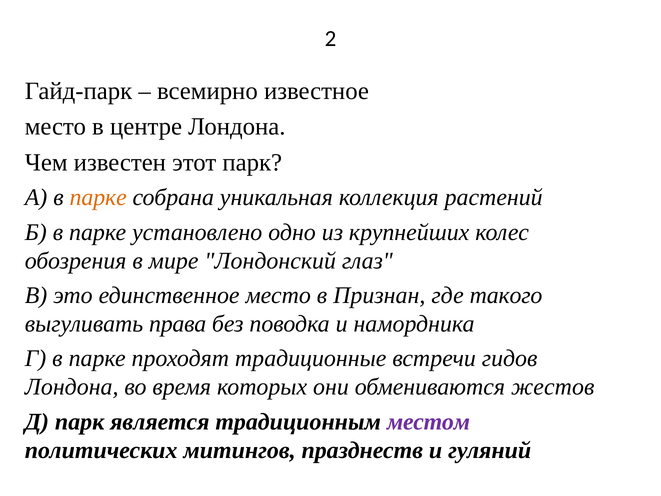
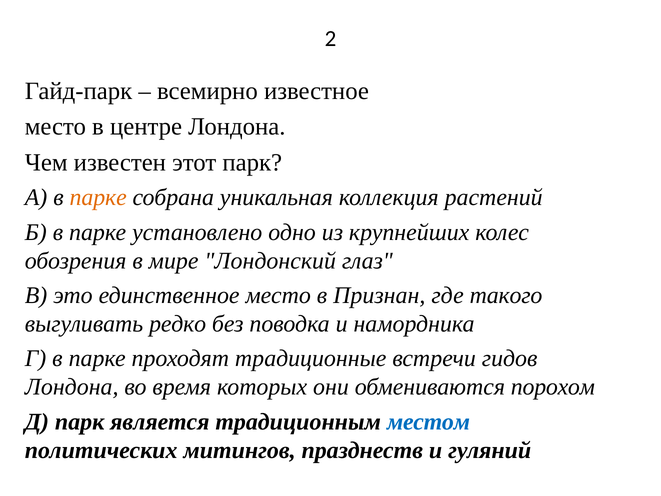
права: права -> редко
жестов: жестов -> порохом
местом colour: purple -> blue
